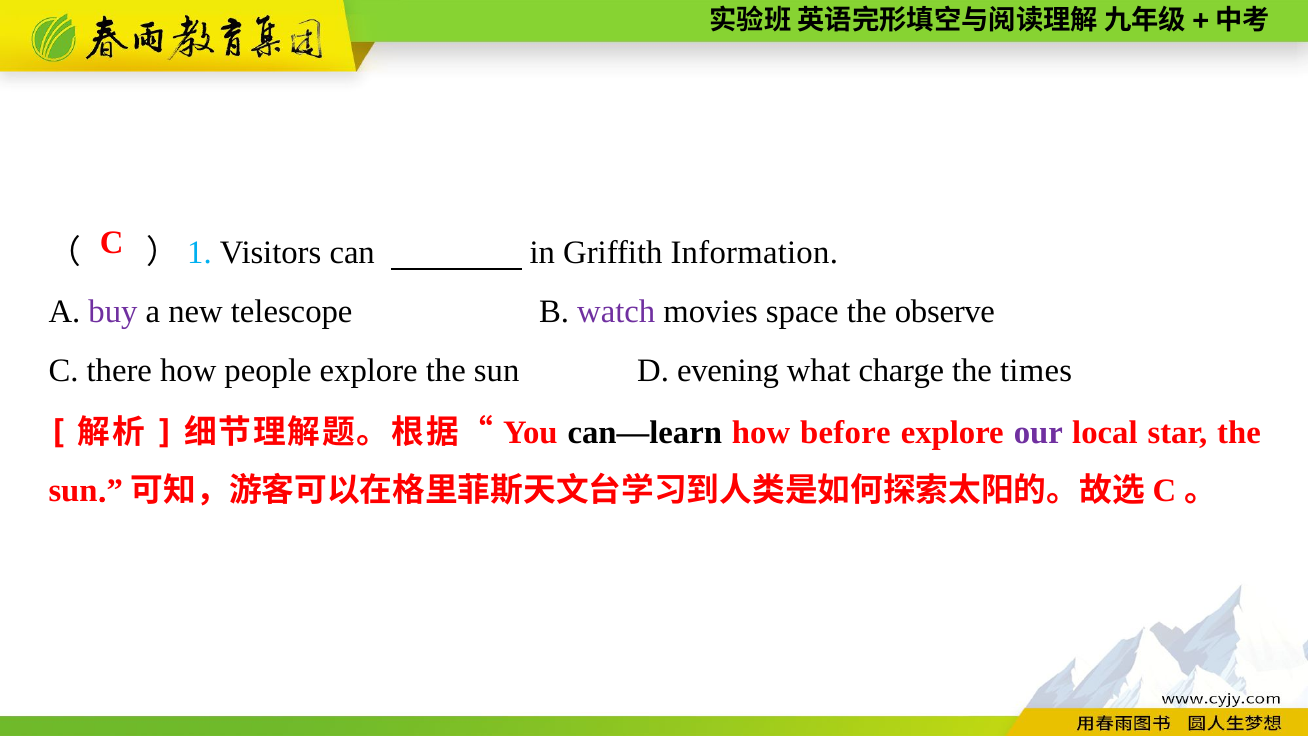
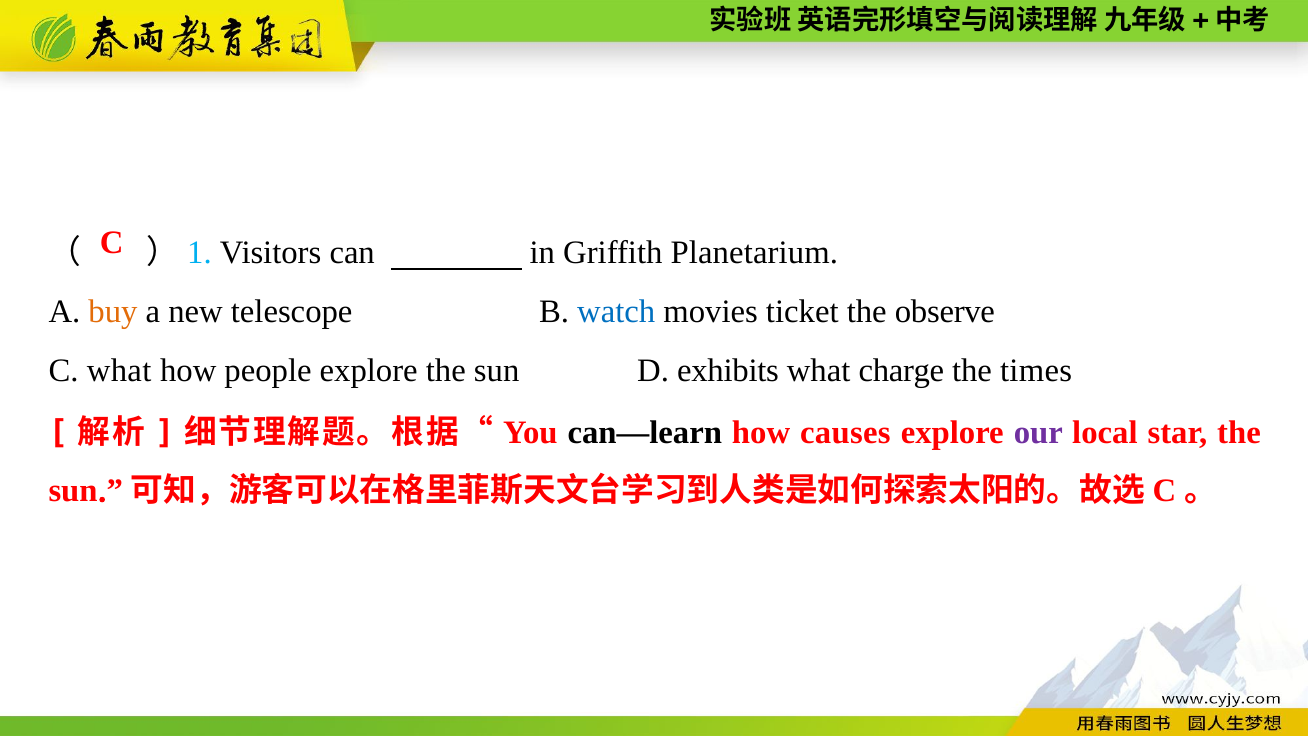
Information: Information -> Planetarium
buy colour: purple -> orange
watch colour: purple -> blue
space: space -> ticket
C there: there -> what
evening: evening -> exhibits
before: before -> causes
